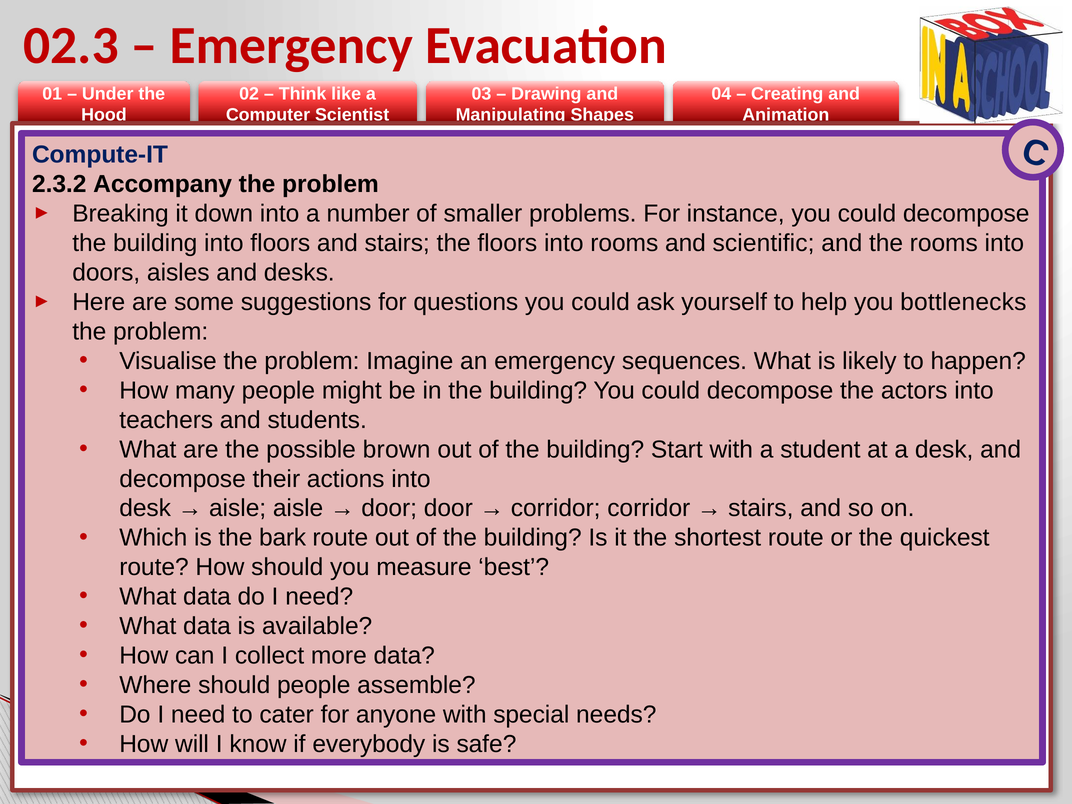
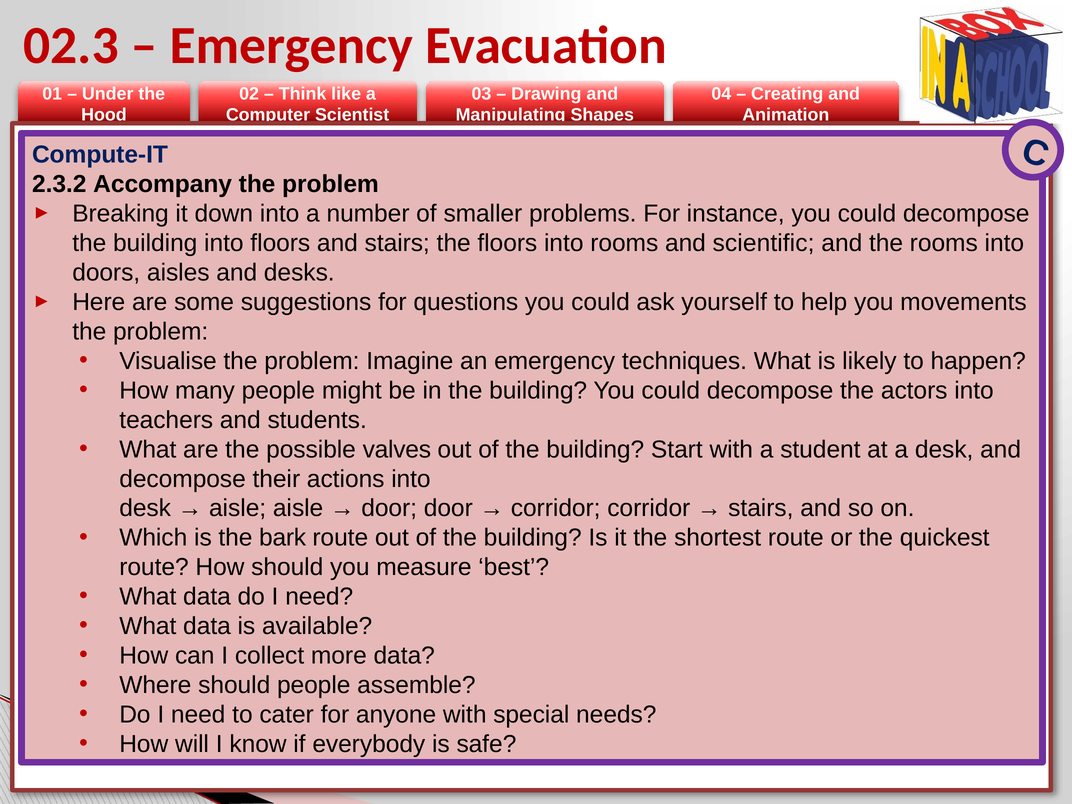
bottlenecks: bottlenecks -> movements
sequences: sequences -> techniques
brown: brown -> valves
